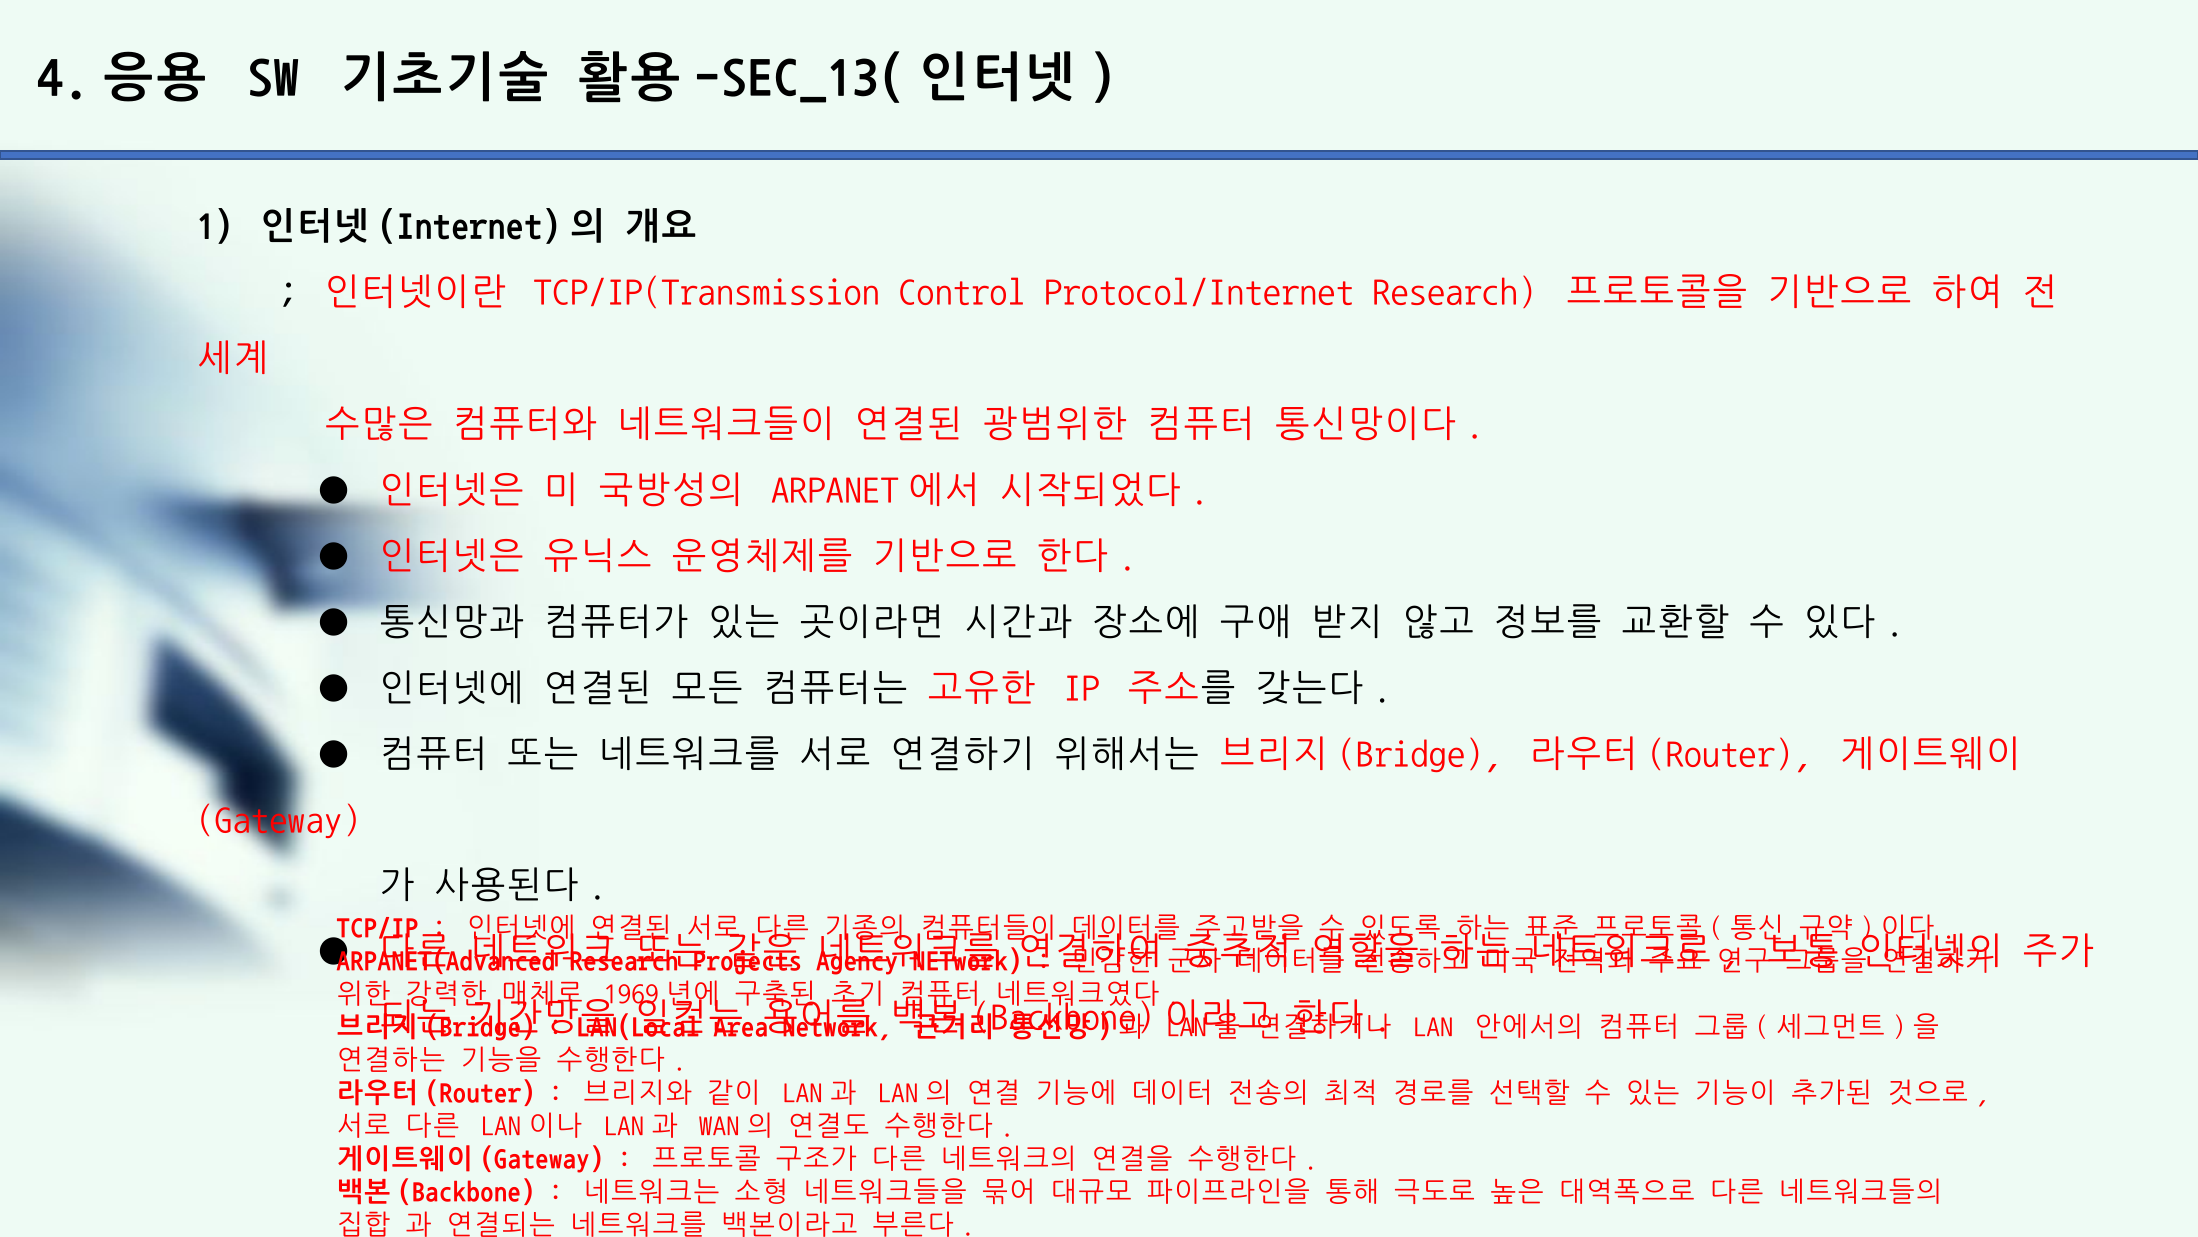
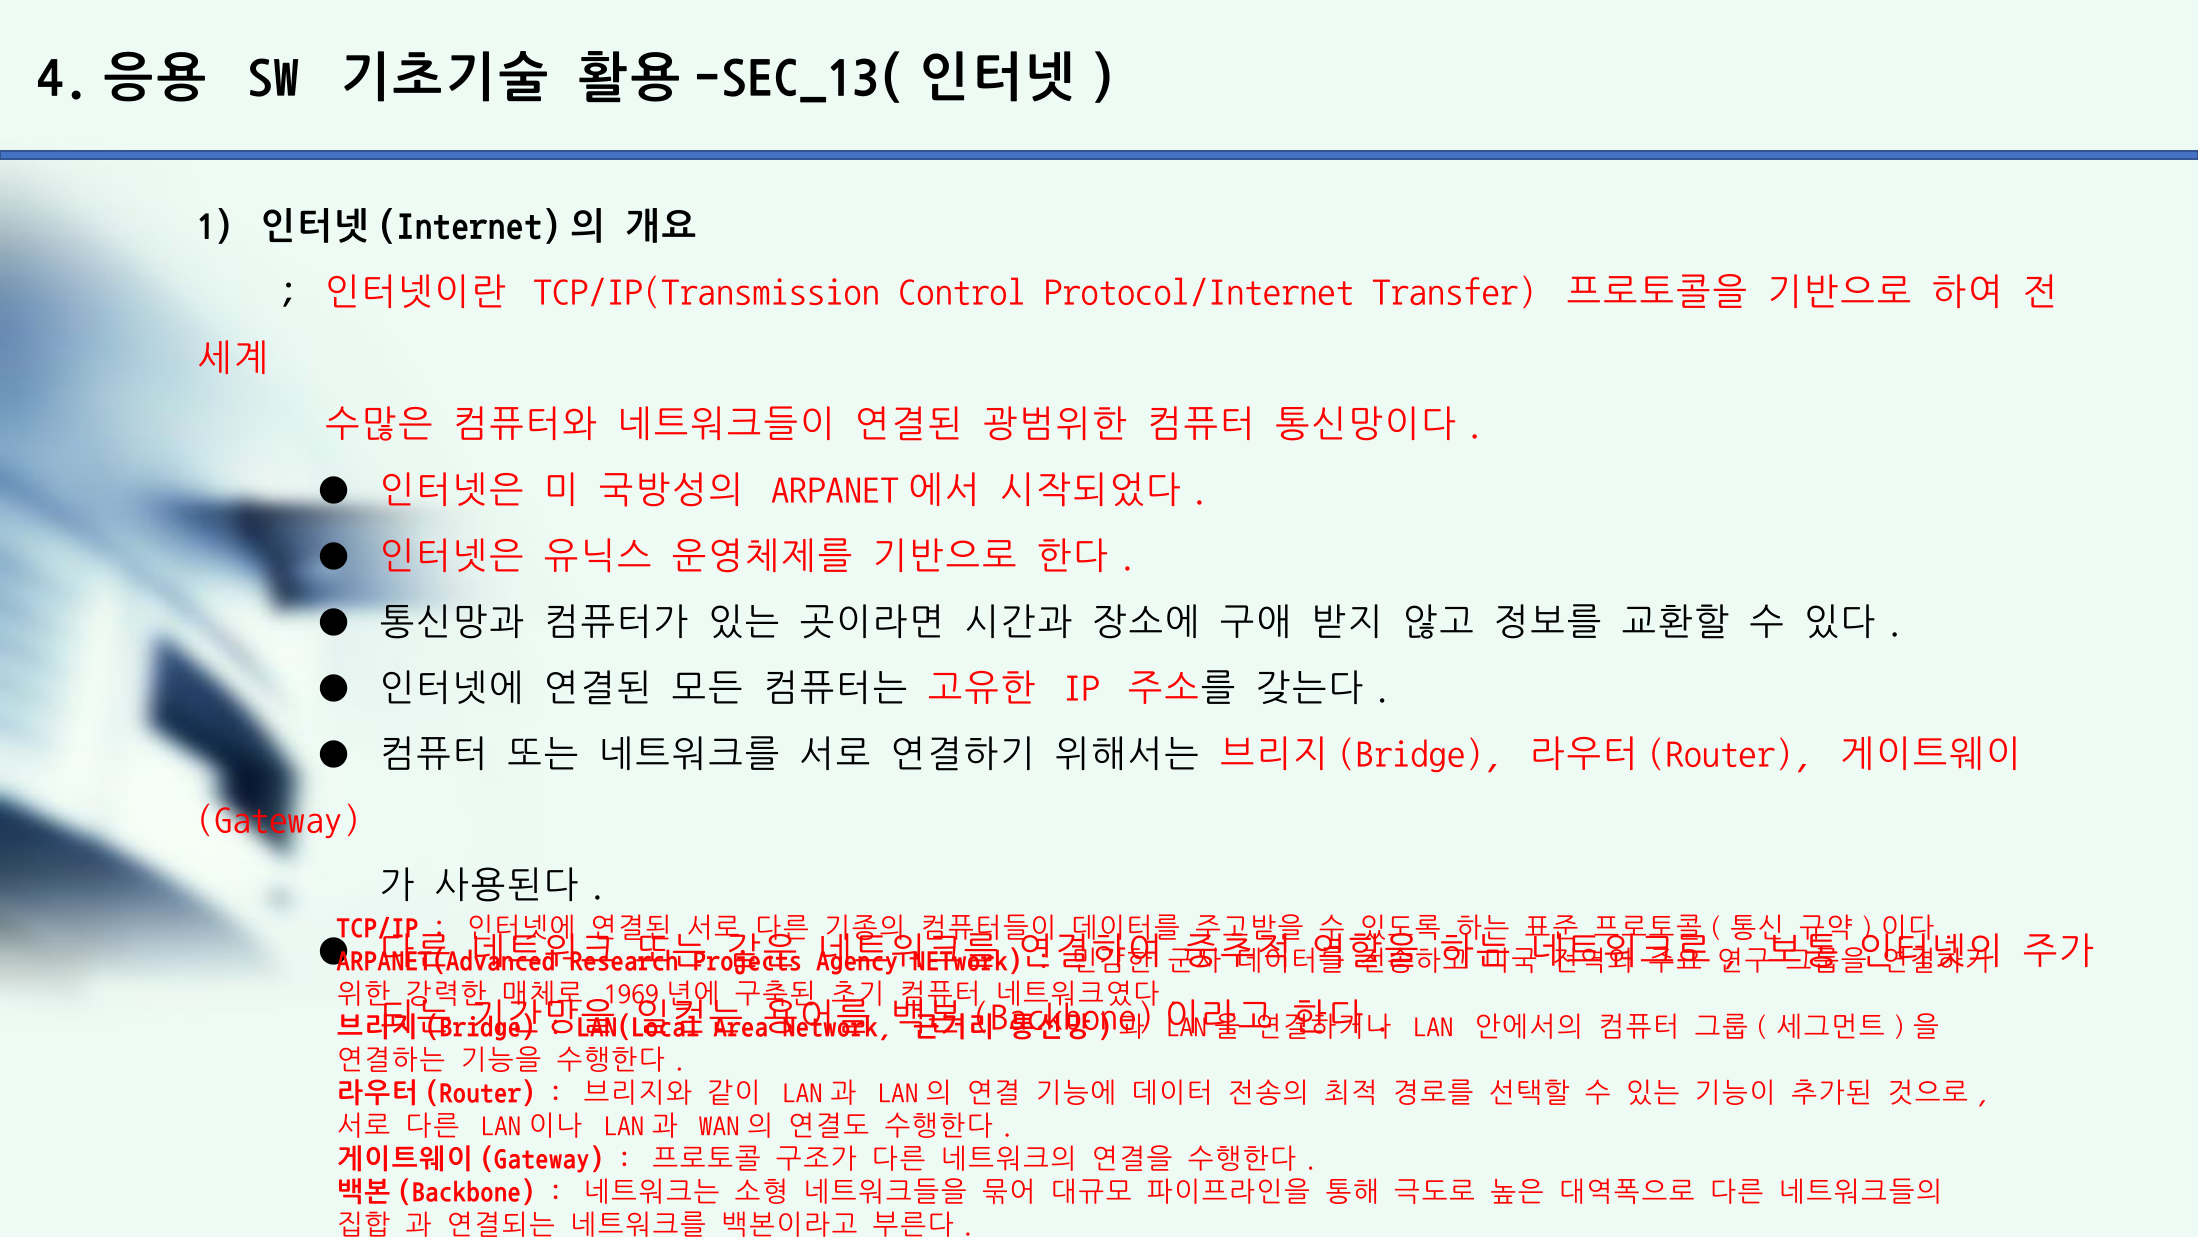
Protocol/Internet Research: Research -> Transfer
